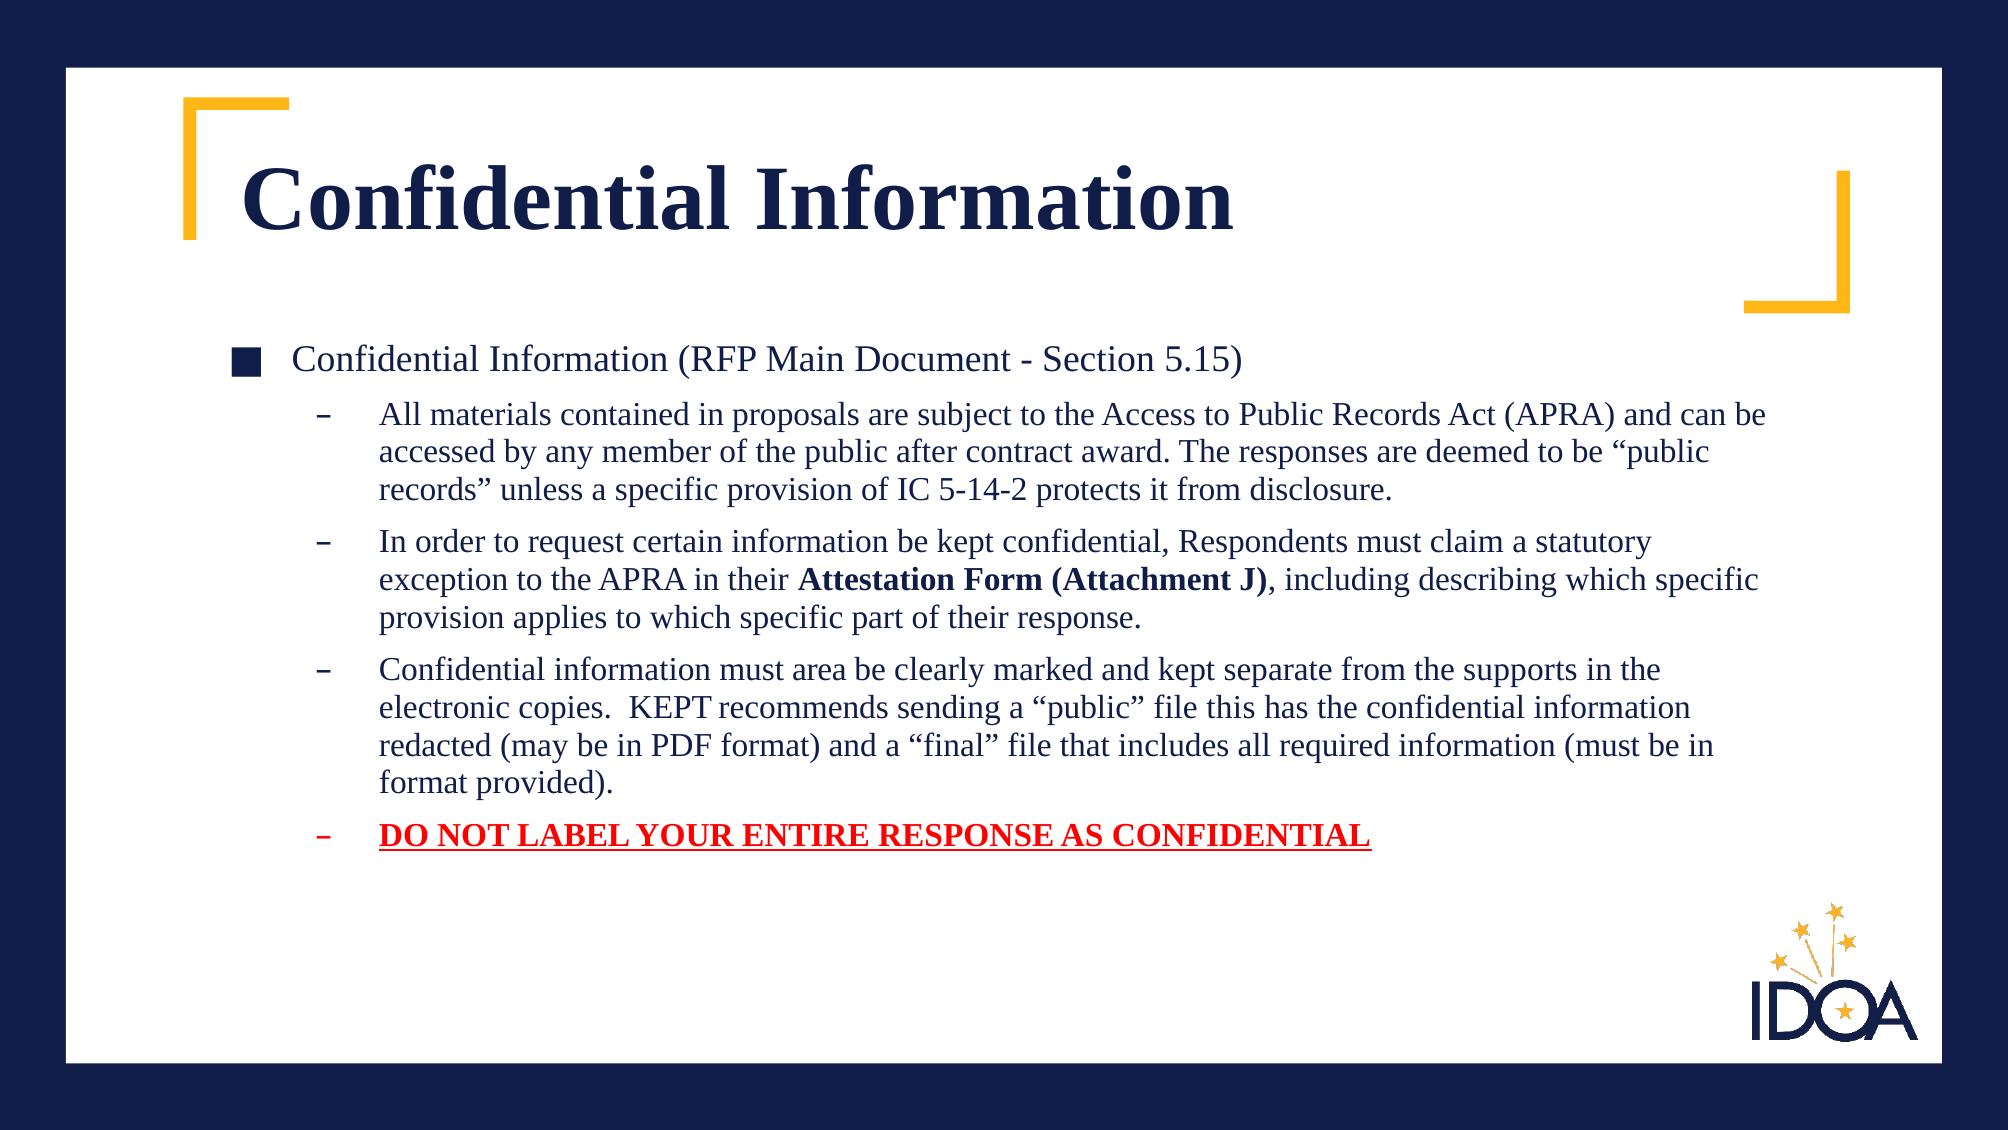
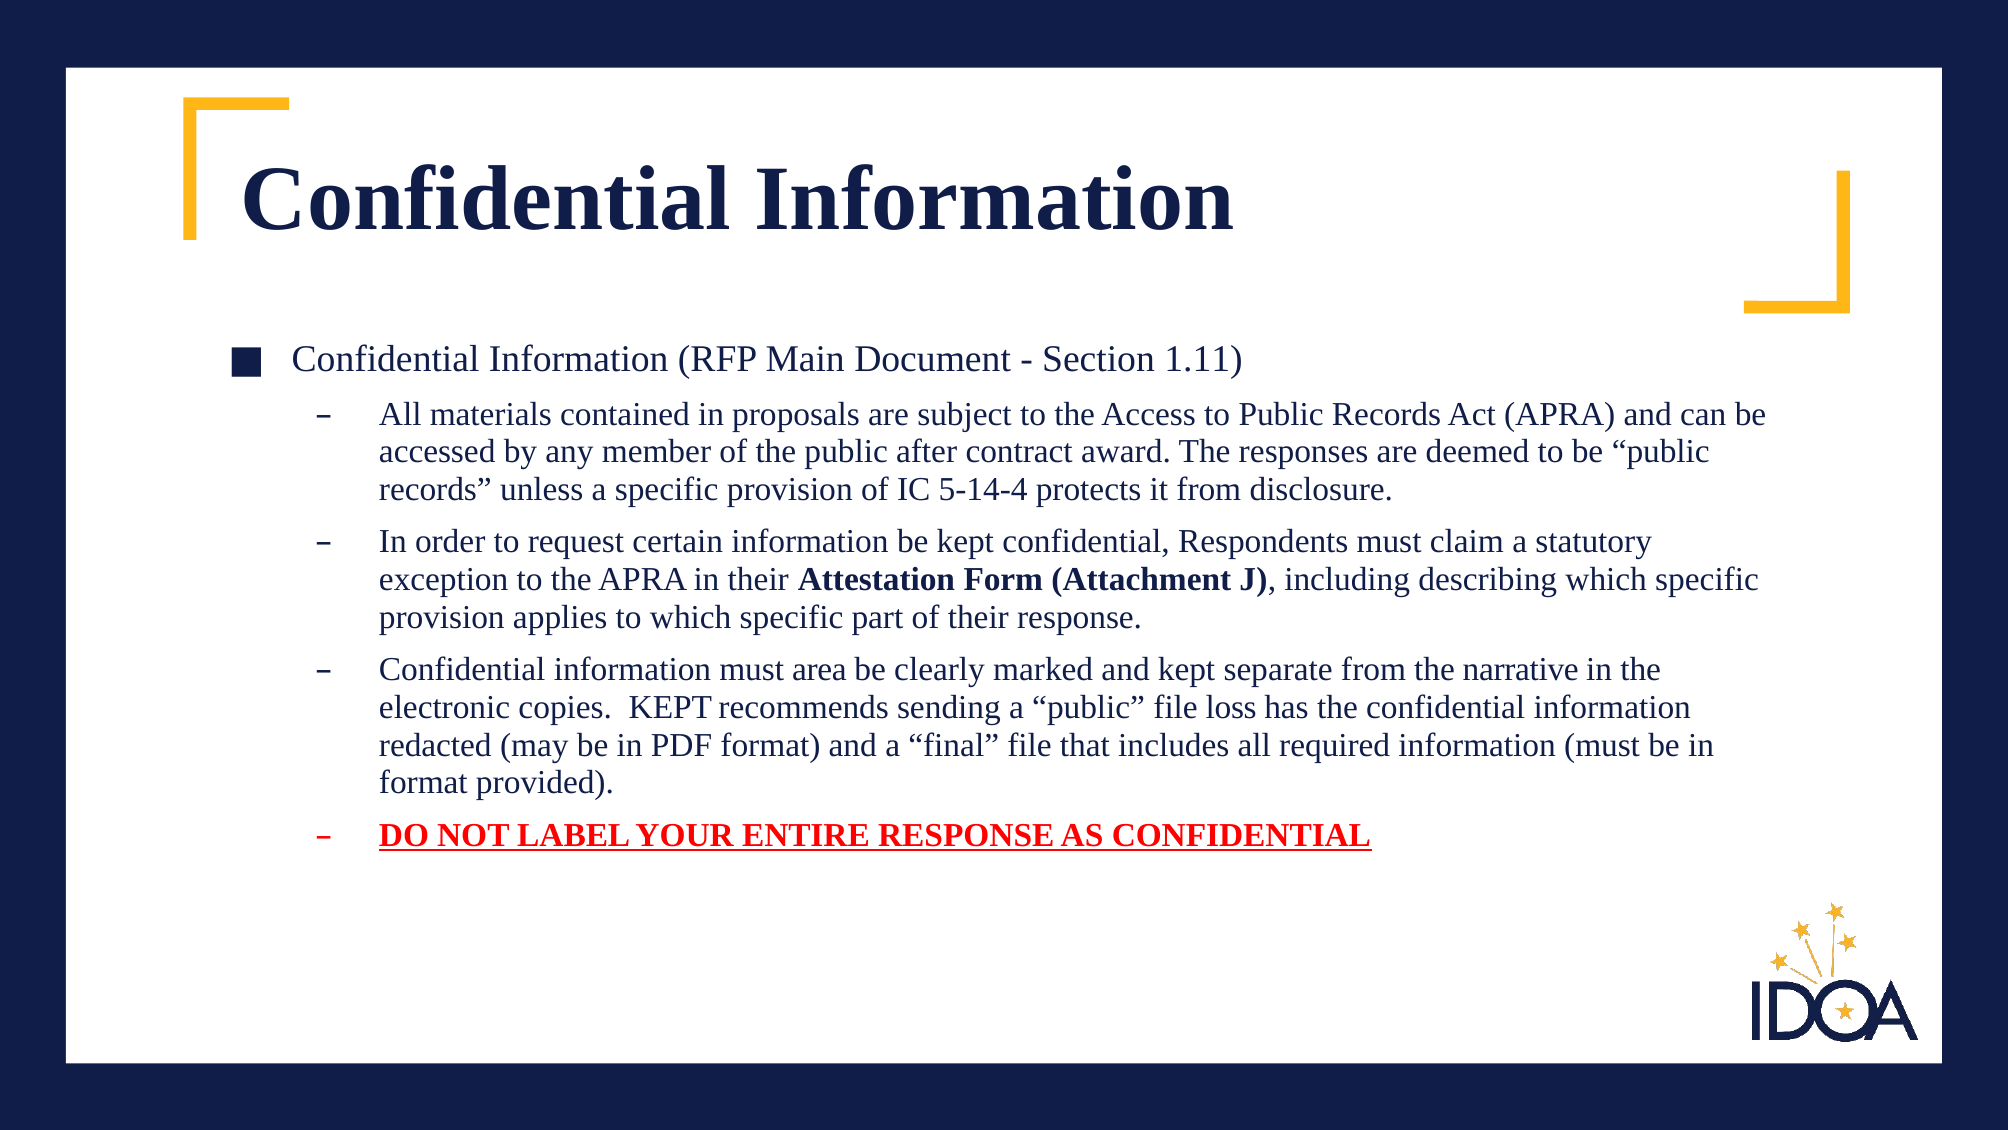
5.15: 5.15 -> 1.11
5-14-2: 5-14-2 -> 5-14-4
supports: supports -> narrative
this: this -> loss
